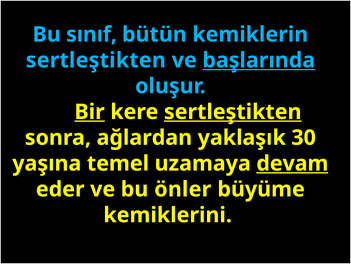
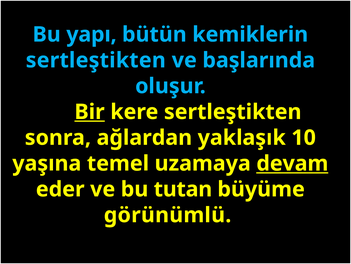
sınıf: sınıf -> yapı
başlarında underline: present -> none
sertleştikten at (233, 112) underline: present -> none
30: 30 -> 10
önler: önler -> tutan
kemiklerini: kemiklerini -> görünümlü
